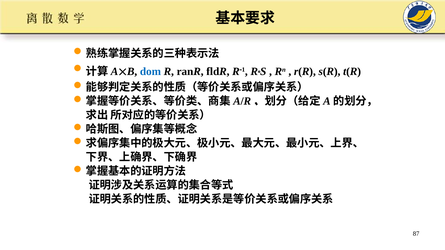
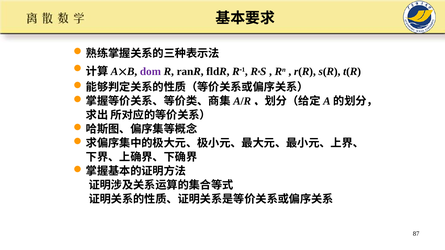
dom colour: blue -> purple
